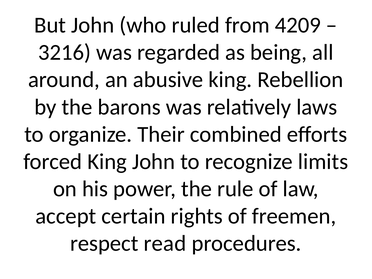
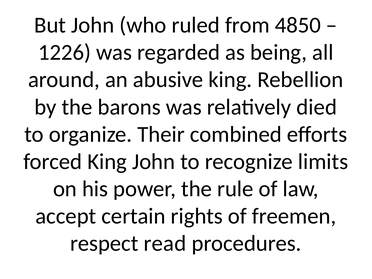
4209: 4209 -> 4850
3216: 3216 -> 1226
laws: laws -> died
